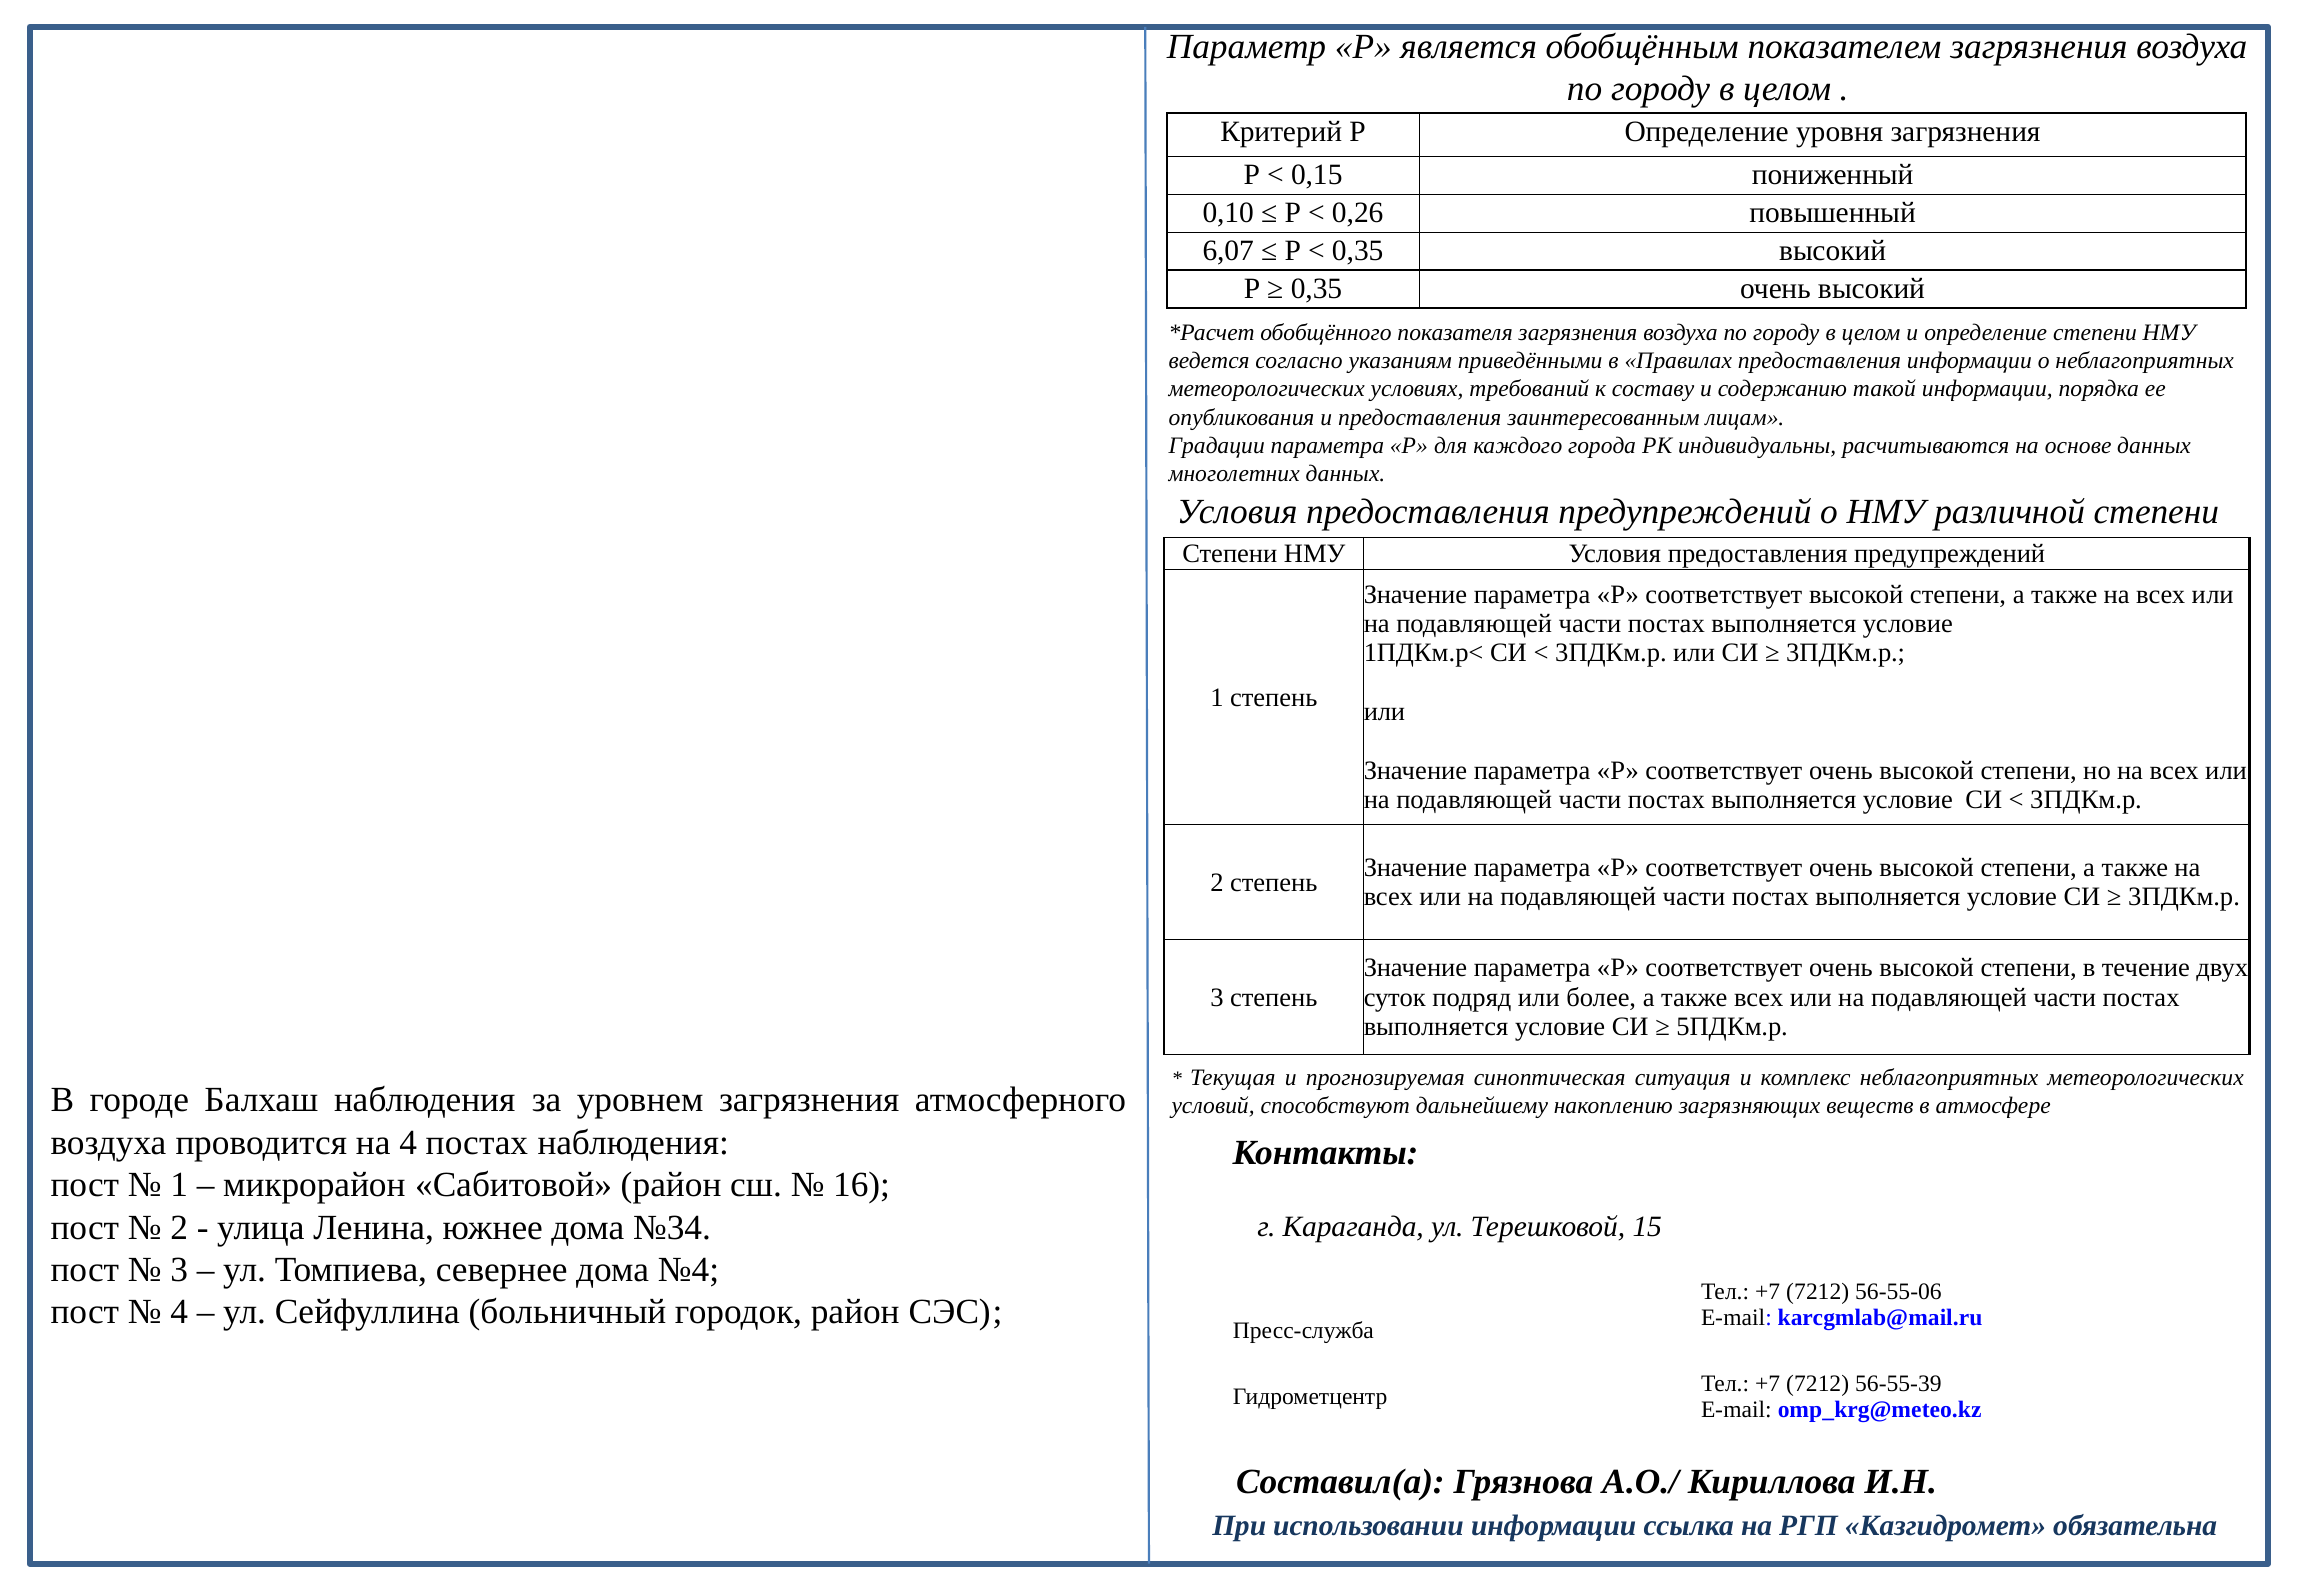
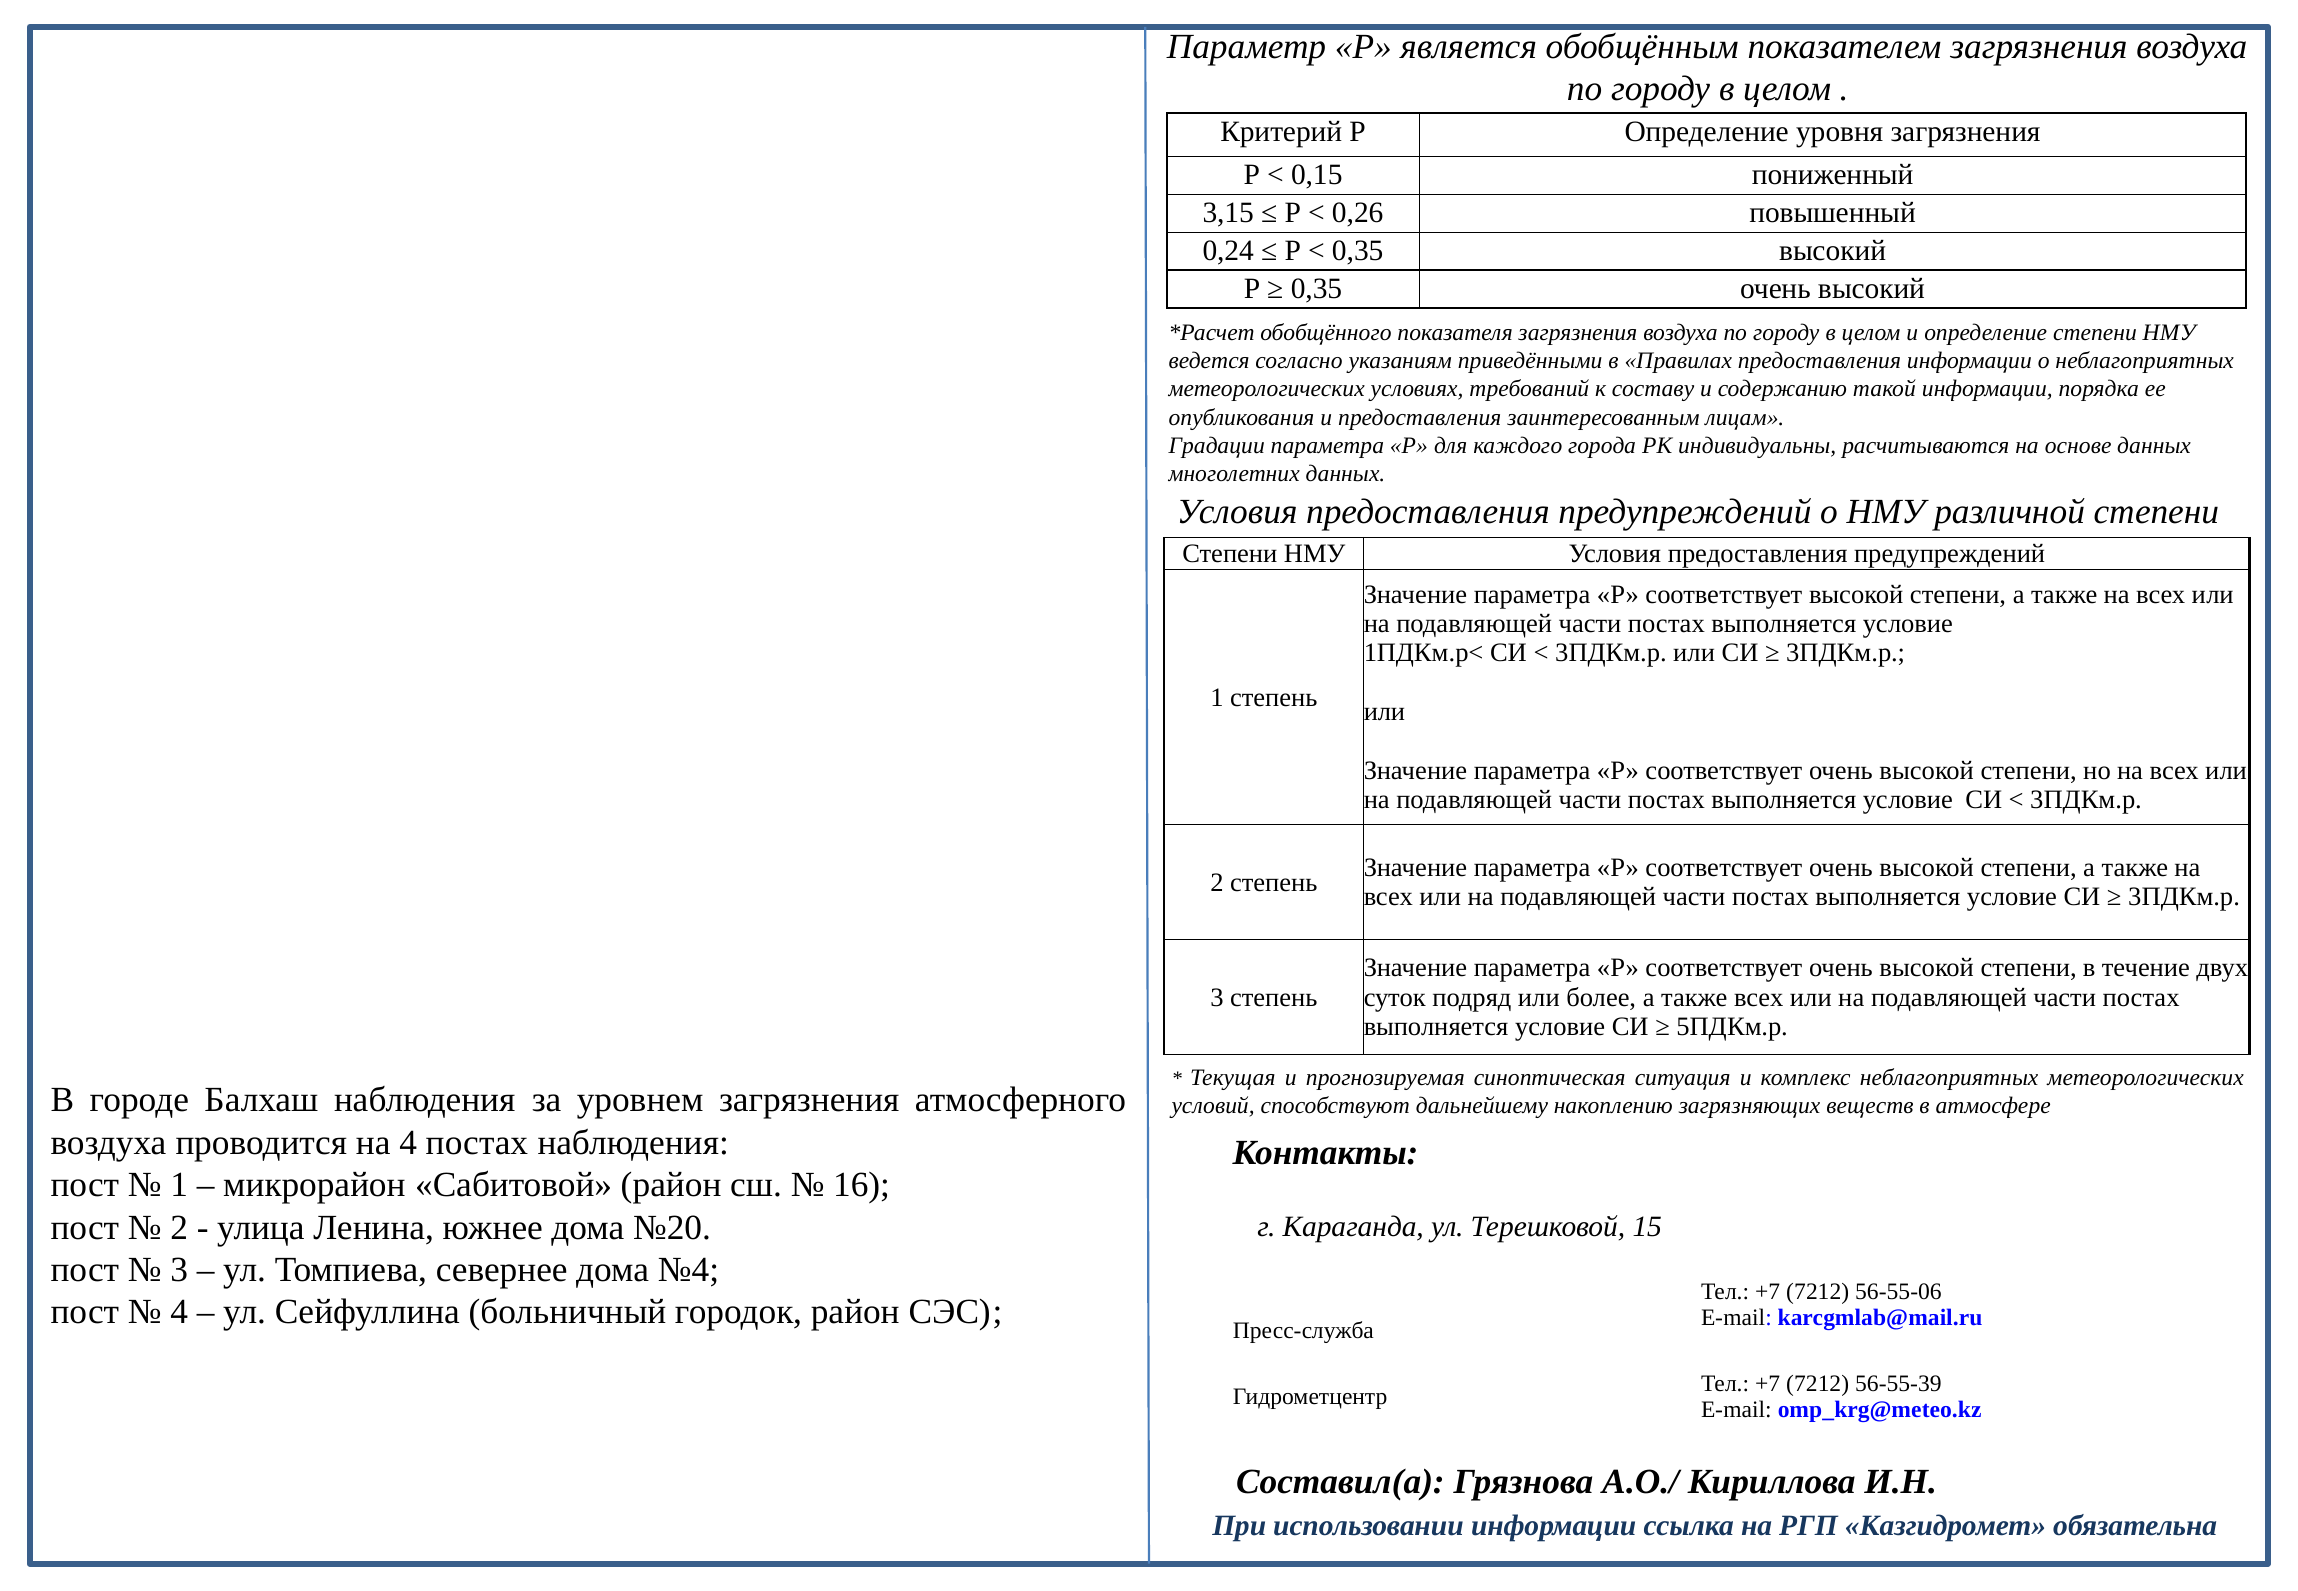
0,10: 0,10 -> 3,15
6,07: 6,07 -> 0,24
№34: №34 -> №20
